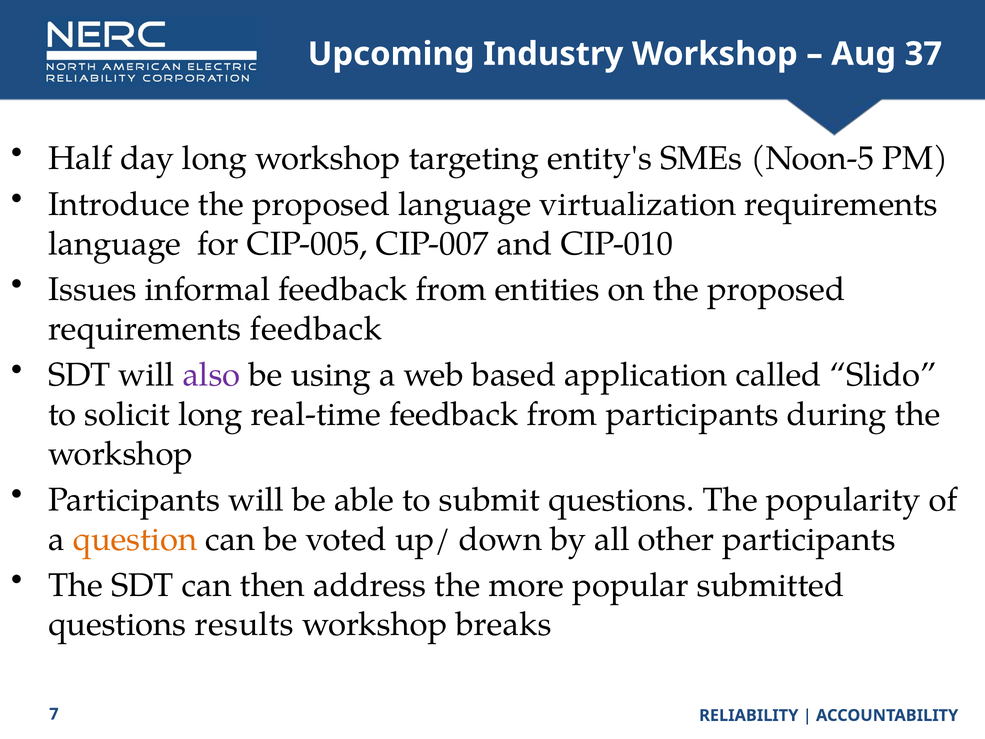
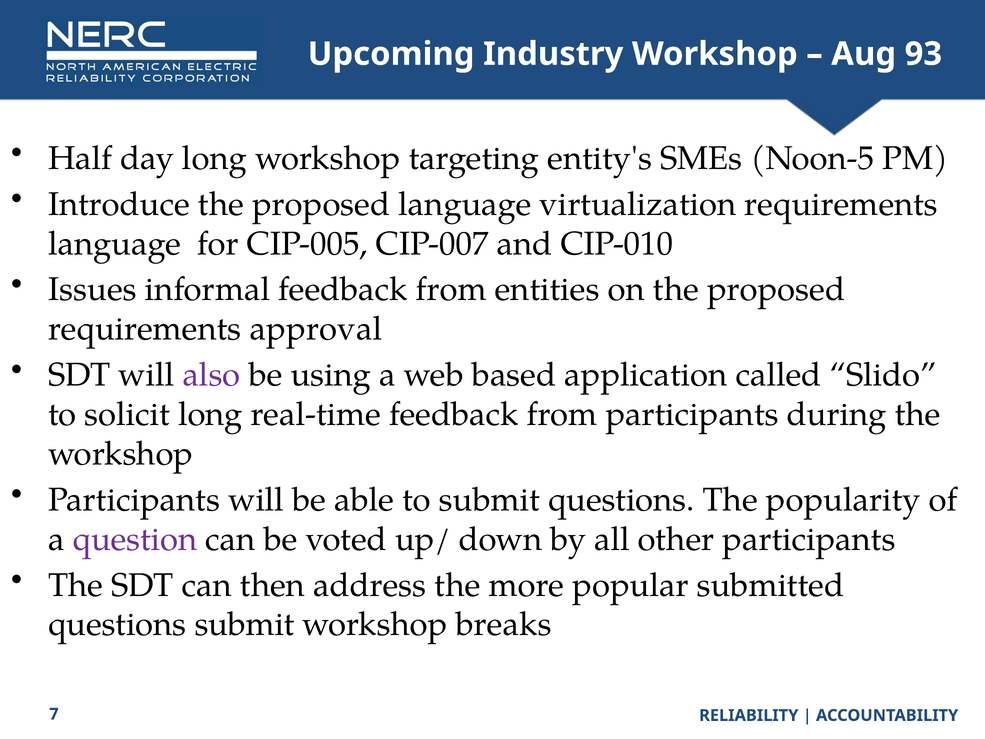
37: 37 -> 93
requirements feedback: feedback -> approval
question colour: orange -> purple
questions results: results -> submit
